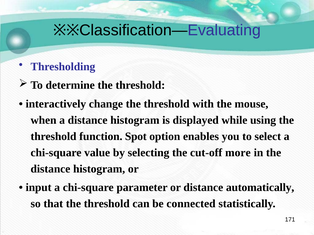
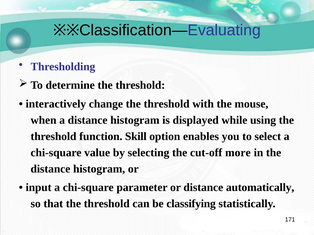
Spot: Spot -> Skill
connected: connected -> classifying
